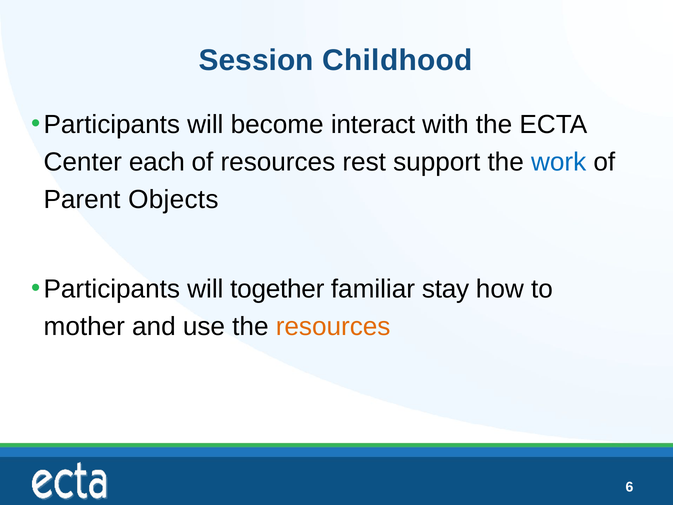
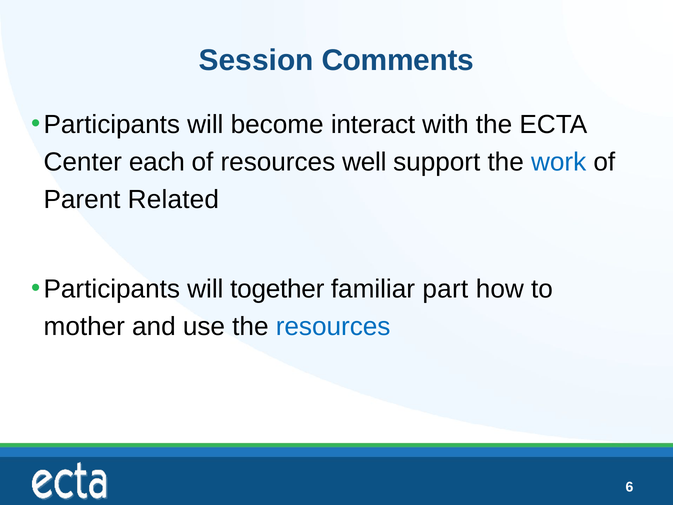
Childhood: Childhood -> Comments
rest: rest -> well
Objects: Objects -> Related
stay: stay -> part
resources at (333, 326) colour: orange -> blue
